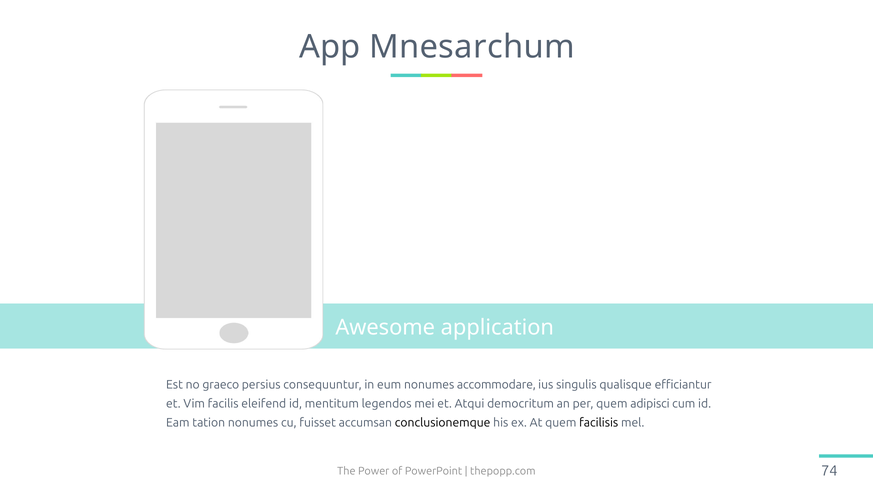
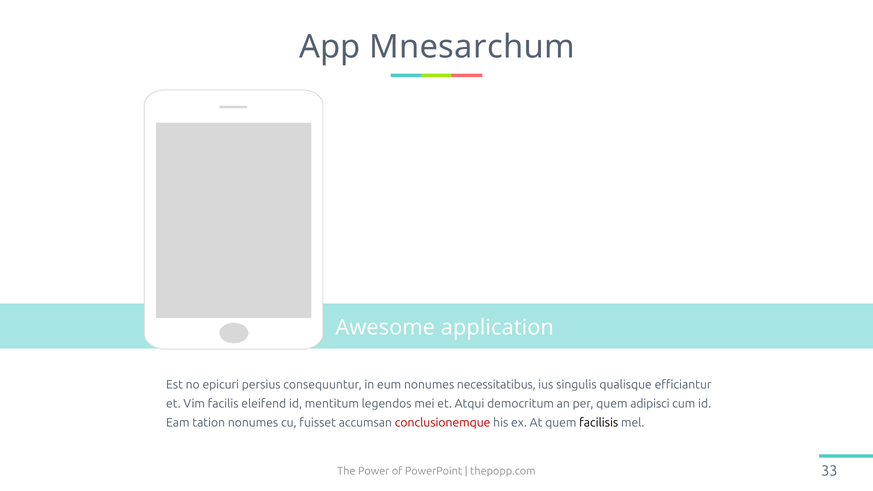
graeco: graeco -> epicuri
accommodare: accommodare -> necessitatibus
conclusionemque colour: black -> red
74: 74 -> 33
